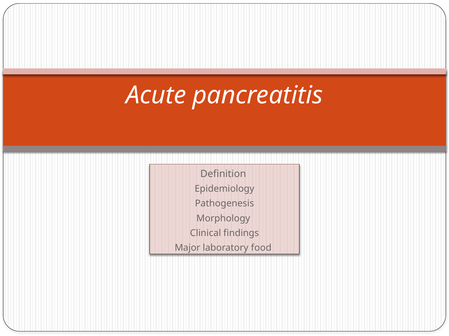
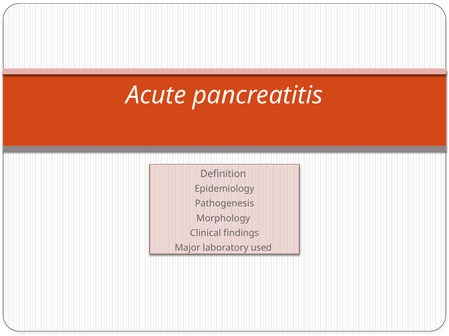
food: food -> used
